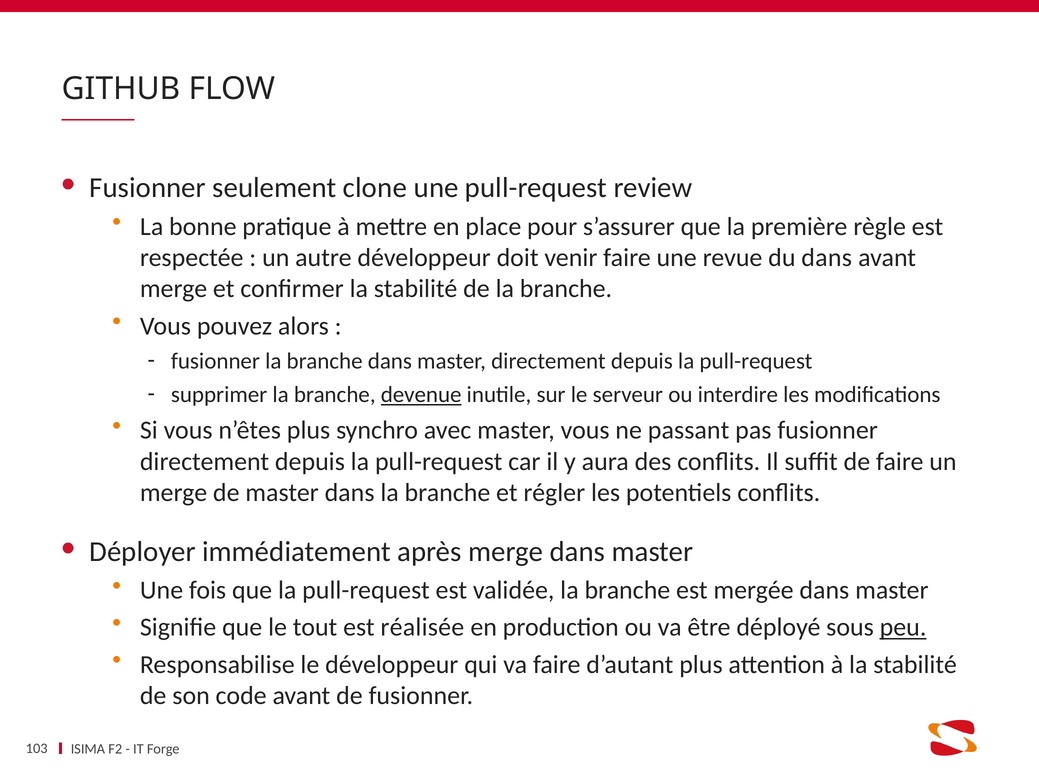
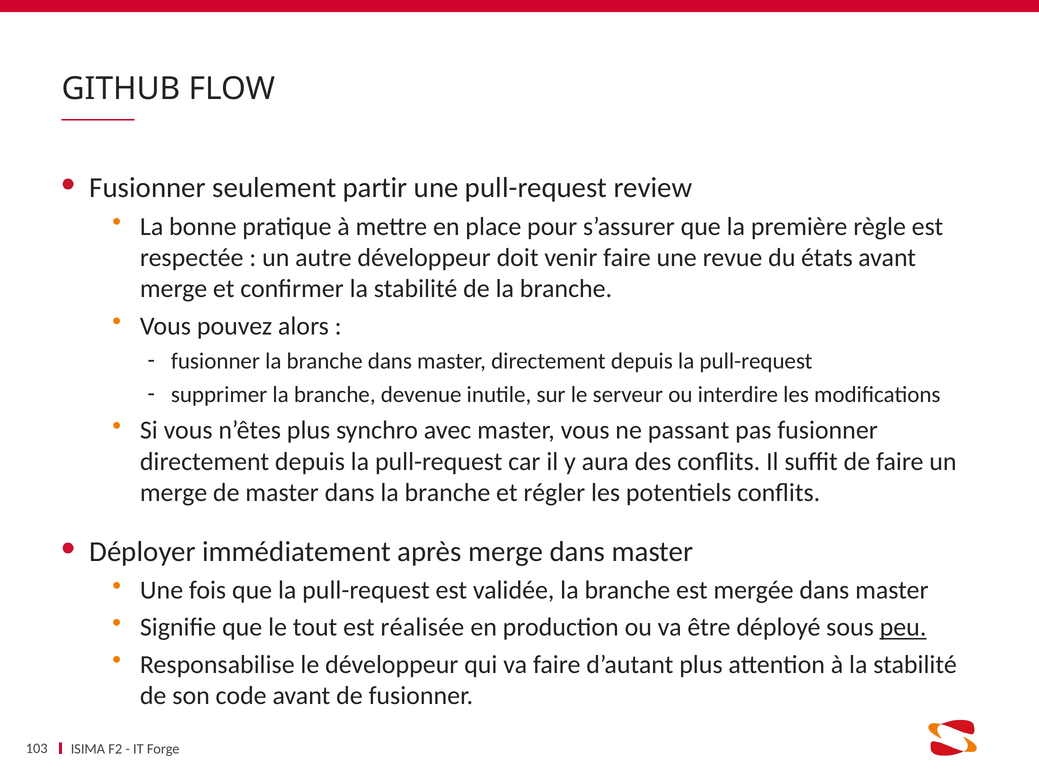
clone: clone -> partir
du dans: dans -> états
devenue underline: present -> none
